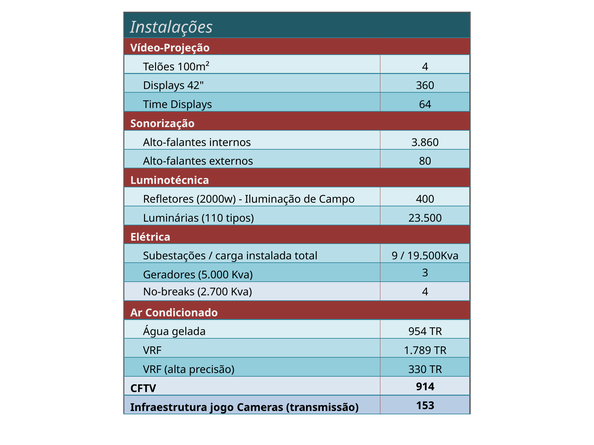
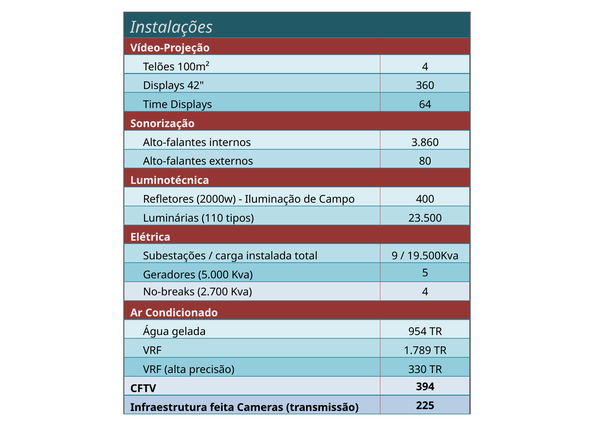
3: 3 -> 5
914: 914 -> 394
jogo: jogo -> feita
153: 153 -> 225
